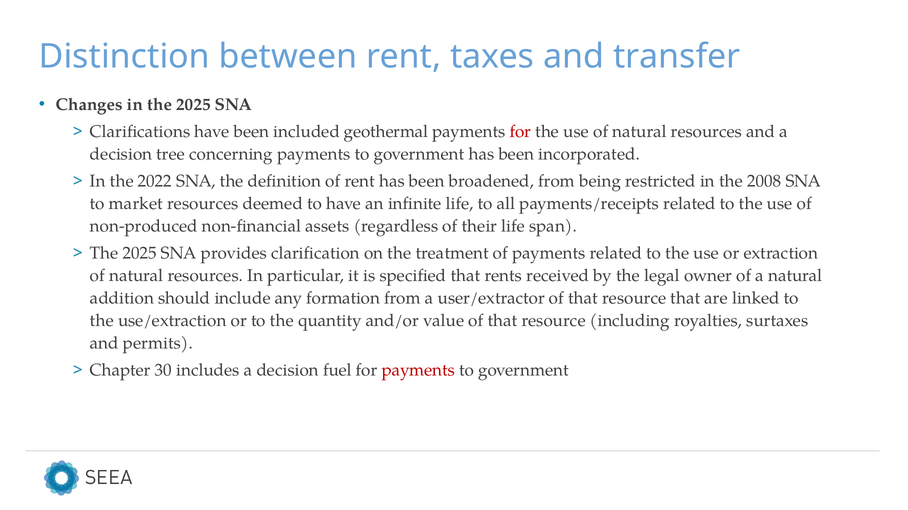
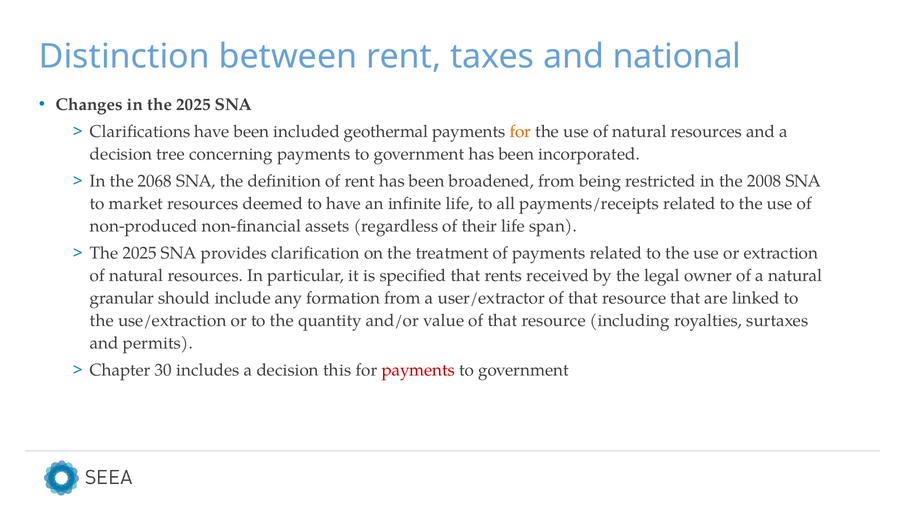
transfer: transfer -> national
for at (520, 132) colour: red -> orange
2022: 2022 -> 2068
addition: addition -> granular
fuel: fuel -> this
